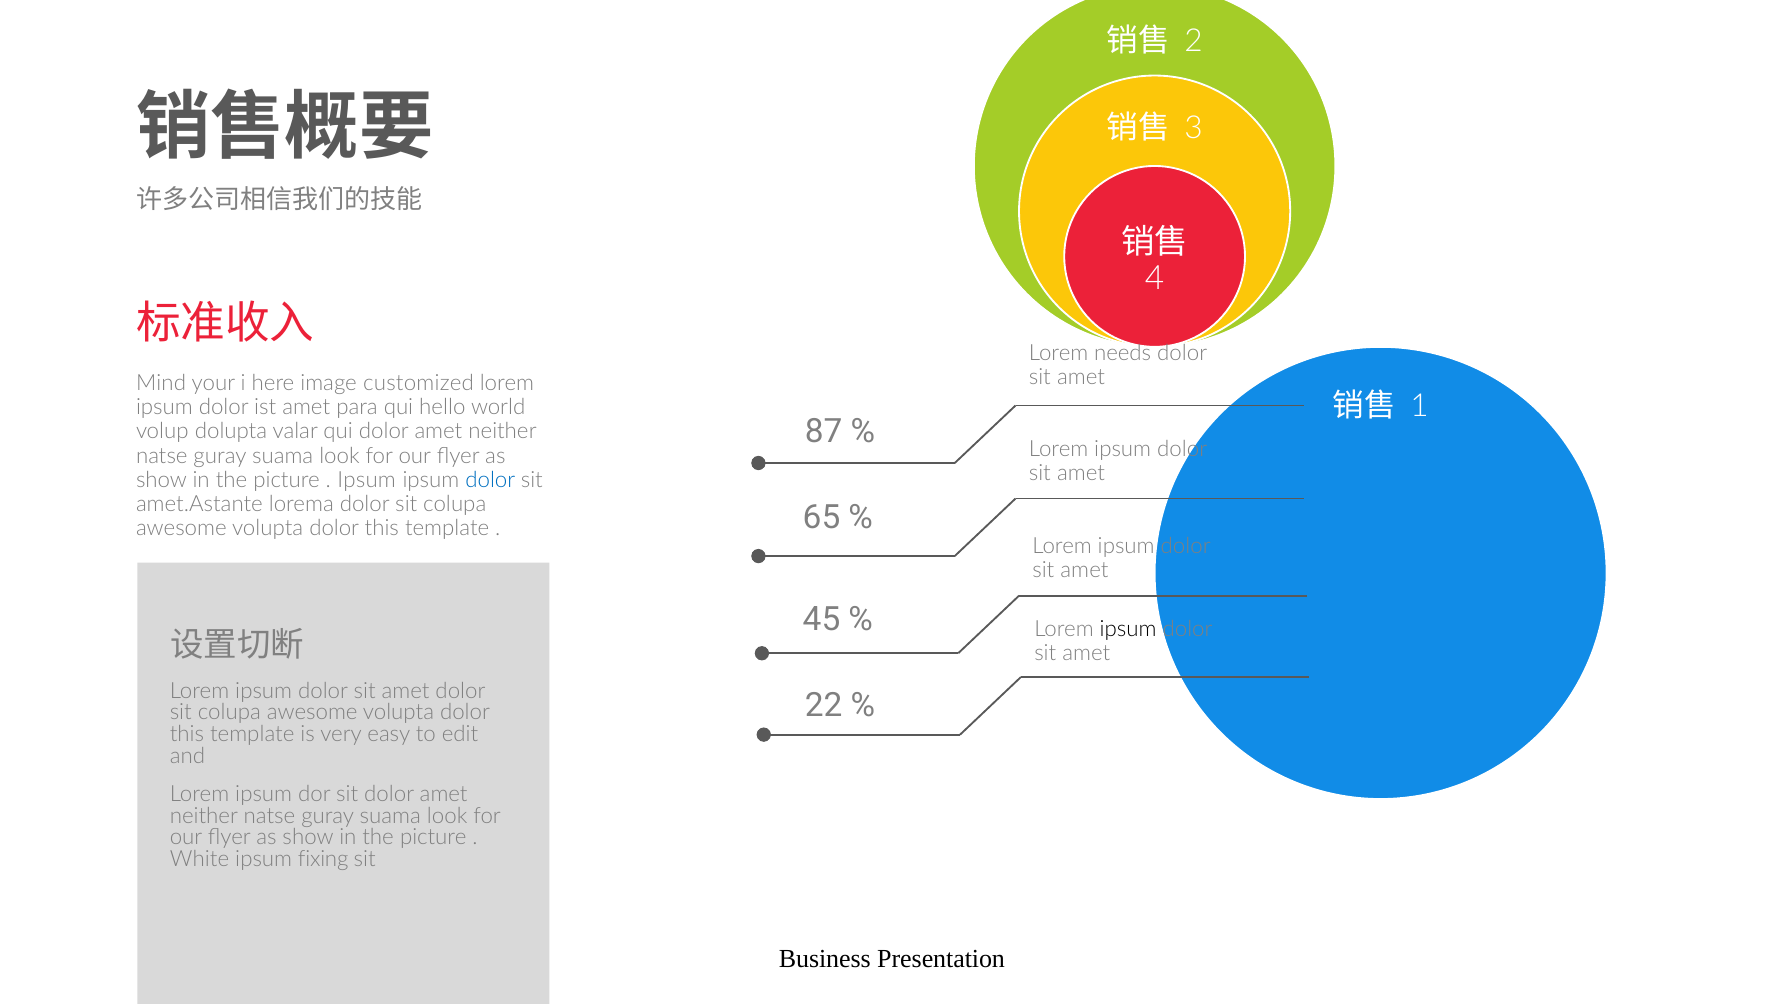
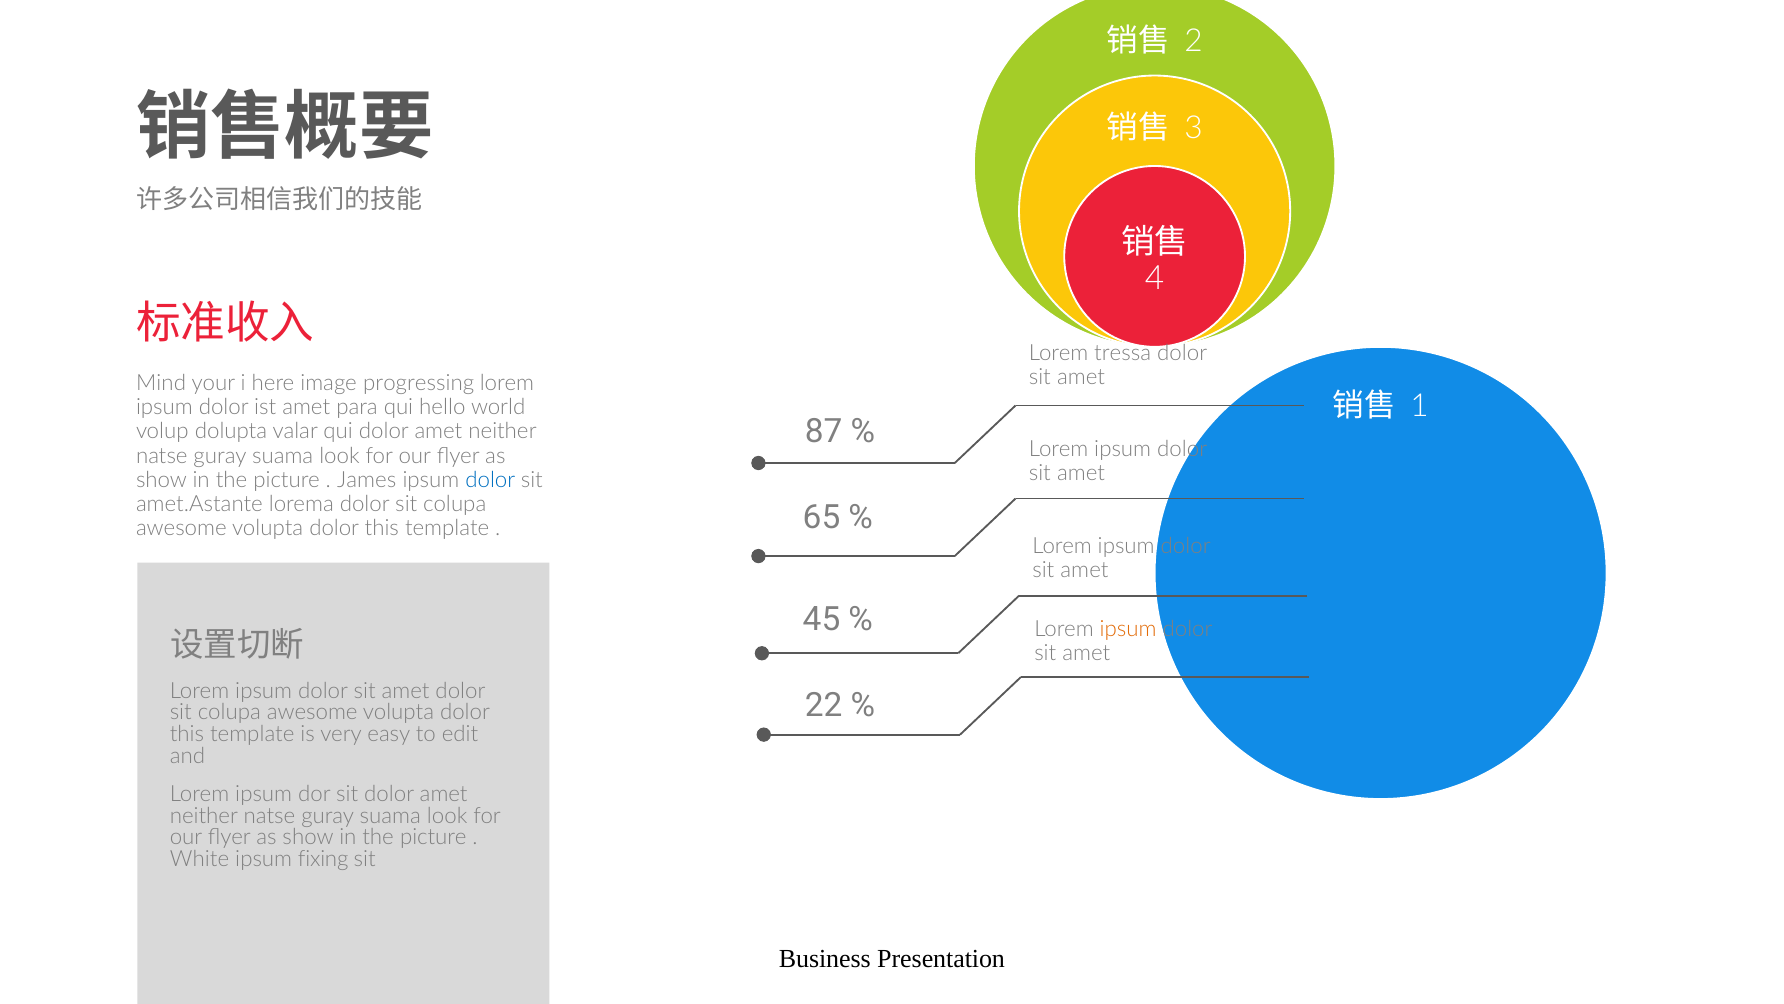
needs: needs -> tressa
customized: customized -> progressing
Ipsum at (367, 479): Ipsum -> James
ipsum at (1128, 629) colour: black -> orange
